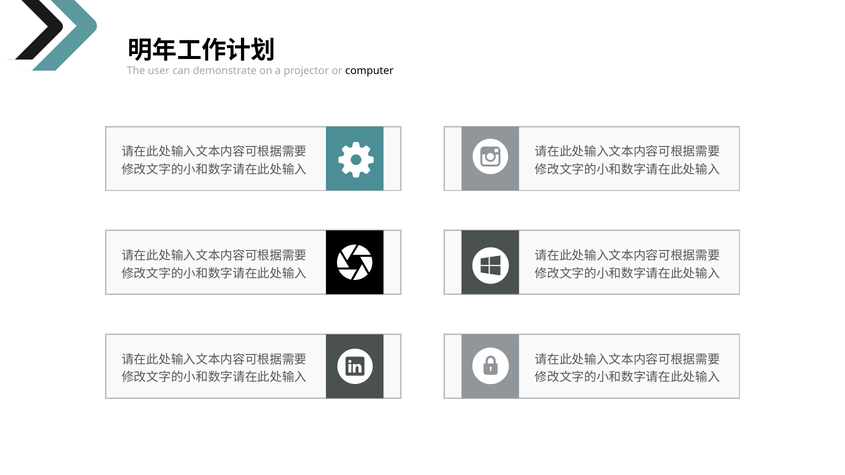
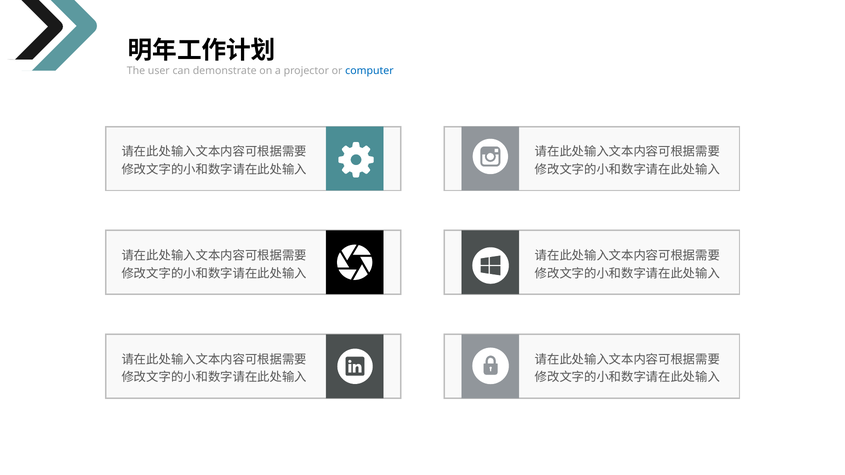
computer colour: black -> blue
